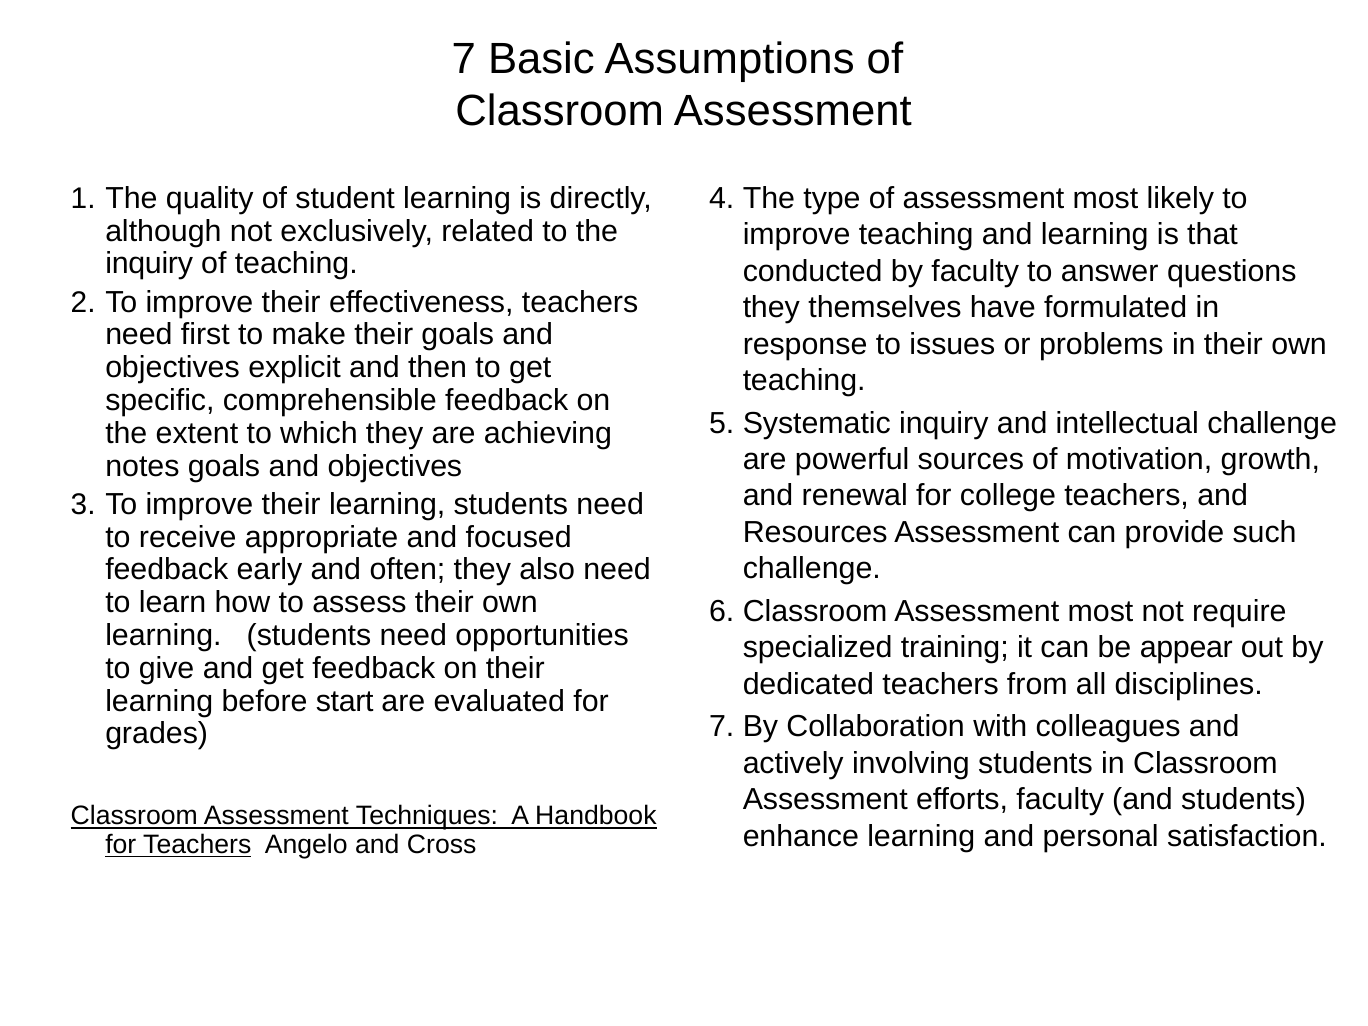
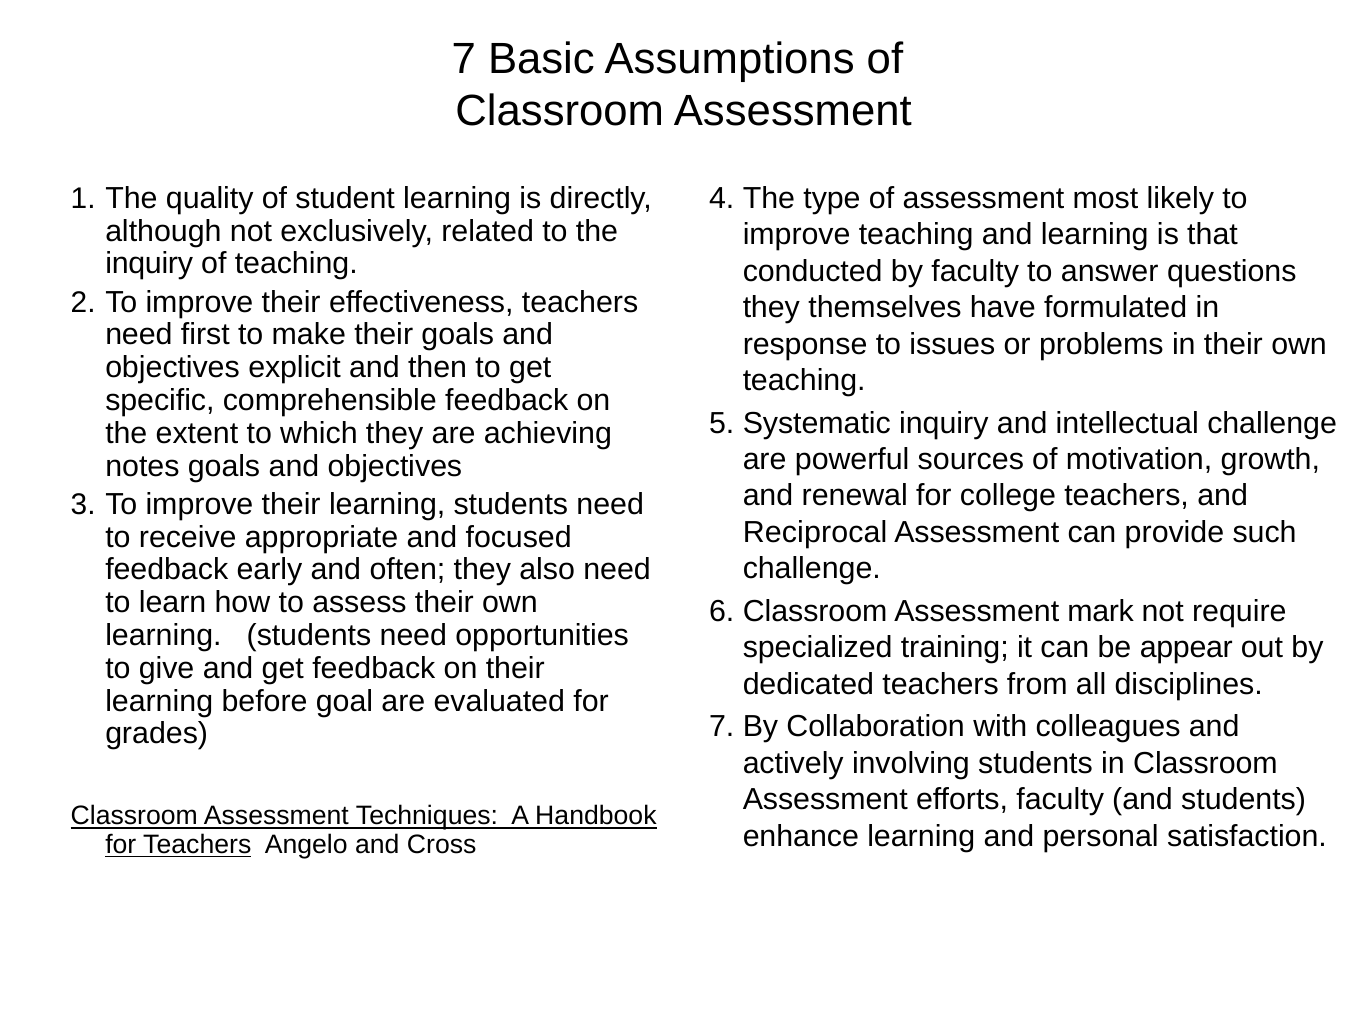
Resources: Resources -> Reciprocal
Classroom Assessment most: most -> mark
start: start -> goal
